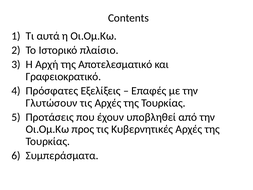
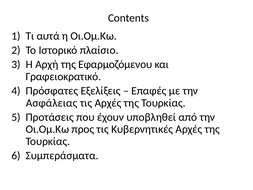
Αποτελεσματικό: Αποτελεσματικό -> Εφαρμοζόμενου
Γλυτώσουν: Γλυτώσουν -> Ασφάλειας
